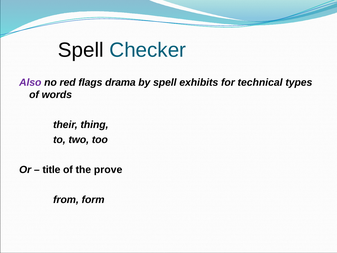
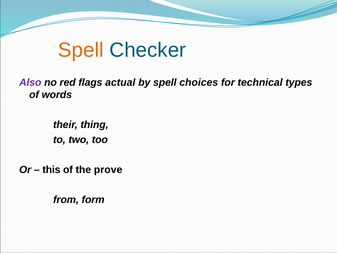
Spell at (81, 50) colour: black -> orange
drama: drama -> actual
exhibits: exhibits -> choices
title: title -> this
